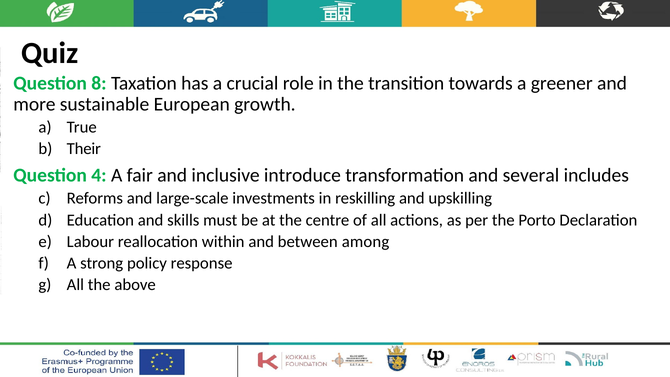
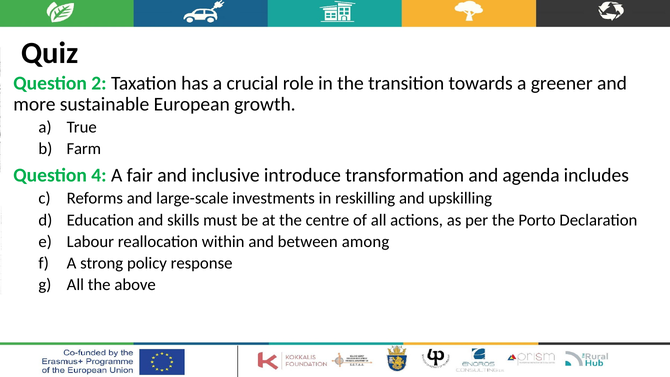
8: 8 -> 2
Their: Their -> Farm
several: several -> agenda
